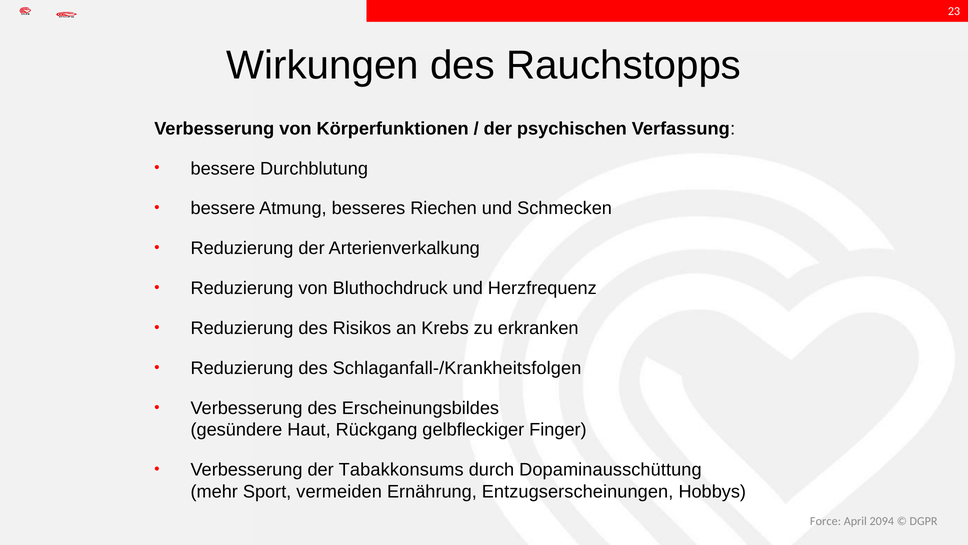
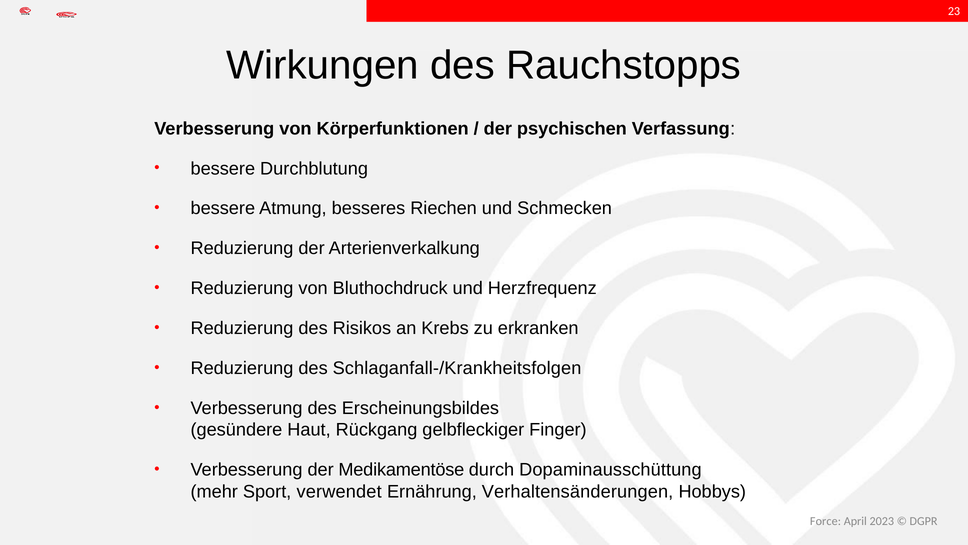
Tabakkonsums: Tabakkonsums -> Medikamentöse
vermeiden: vermeiden -> verwendet
Entzugserscheinungen: Entzugserscheinungen -> Verhaltensänderungen
2094: 2094 -> 2023
